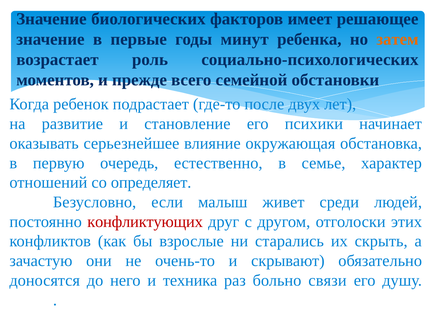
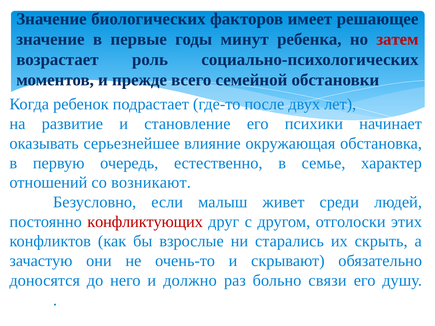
затем colour: orange -> red
определяет: определяет -> возникают
техника: техника -> должно
